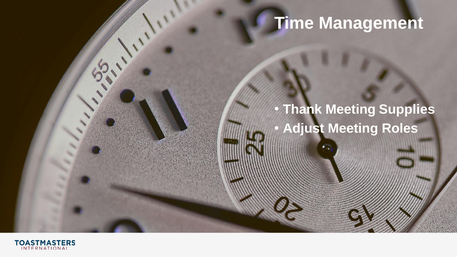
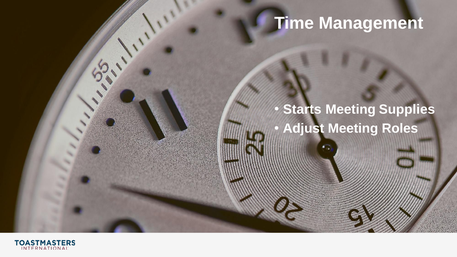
Thank: Thank -> Starts
